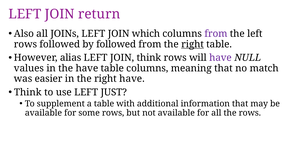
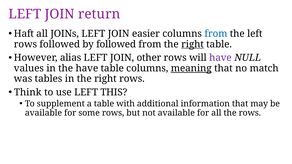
Also: Also -> Haft
which: which -> easier
from at (216, 34) colour: purple -> blue
JOIN think: think -> other
meaning underline: none -> present
easier: easier -> tables
right have: have -> rows
JUST: JUST -> THIS
